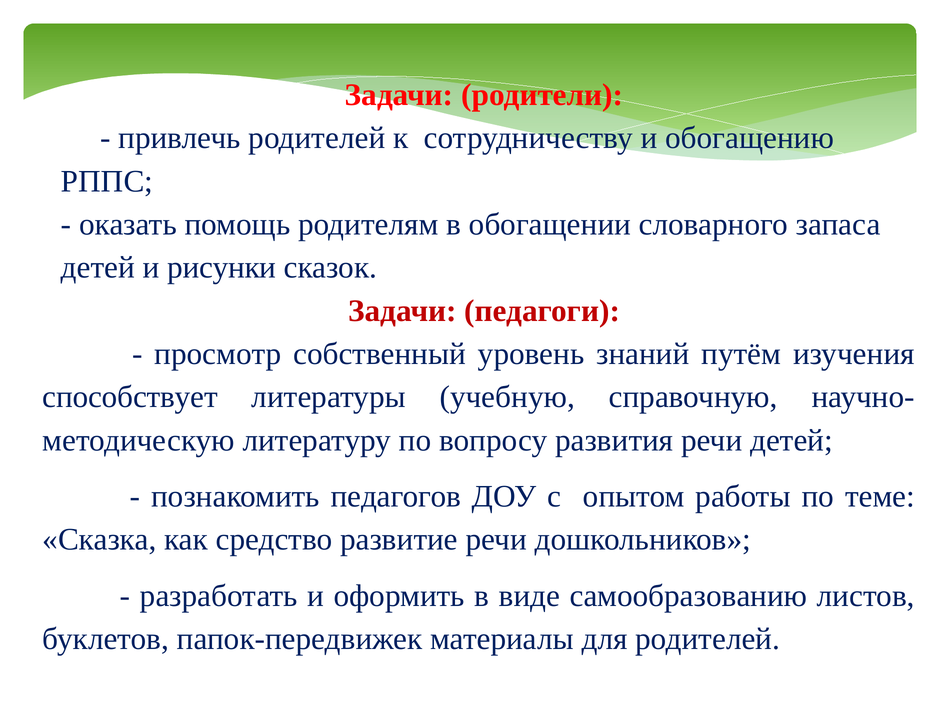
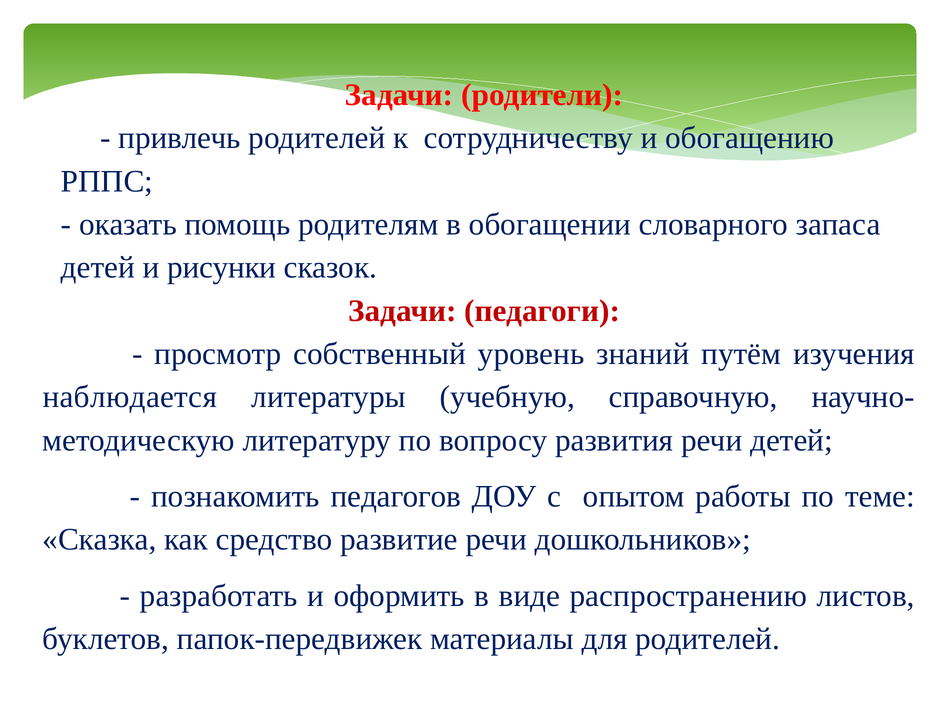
способствует: способствует -> наблюдается
самообразованию: самообразованию -> распространению
